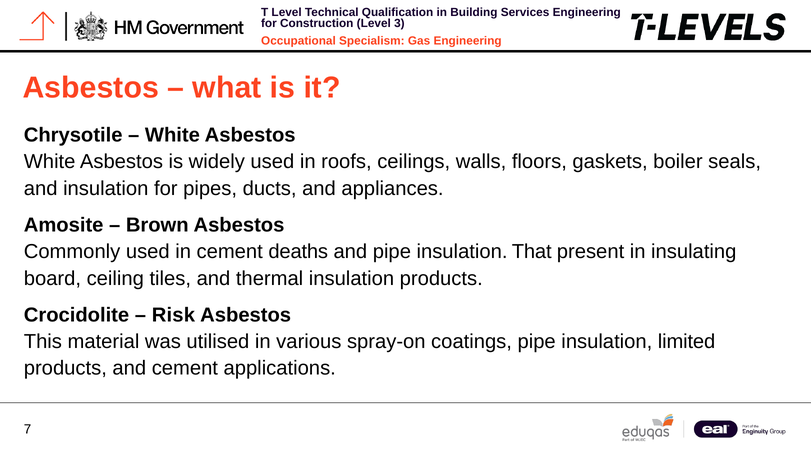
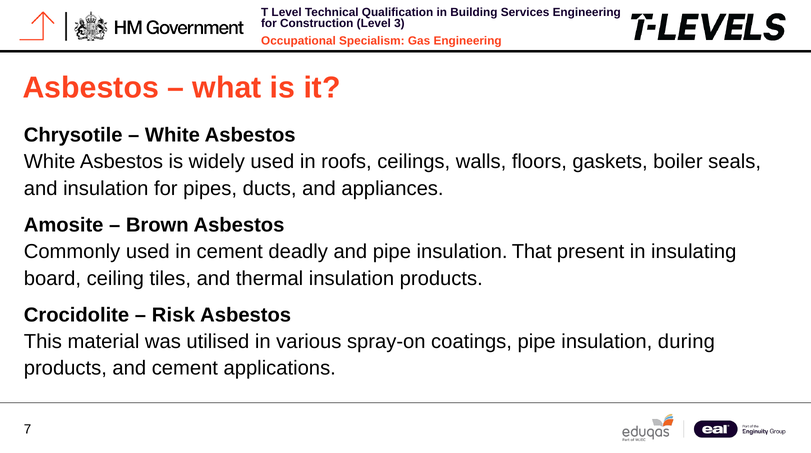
deaths: deaths -> deadly
limited: limited -> during
